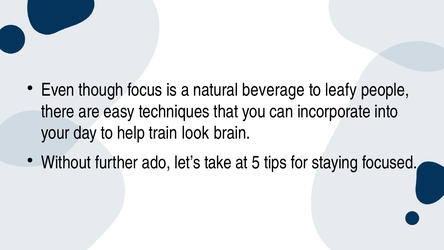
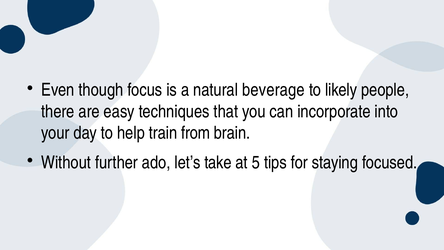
leafy: leafy -> likely
look: look -> from
